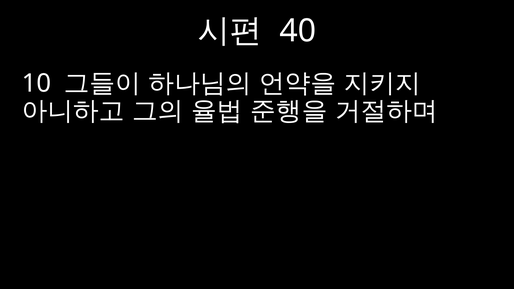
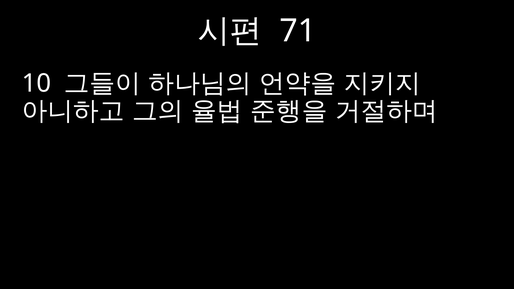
40: 40 -> 71
